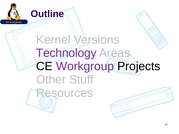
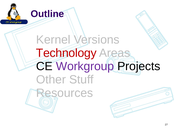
Technology colour: purple -> red
